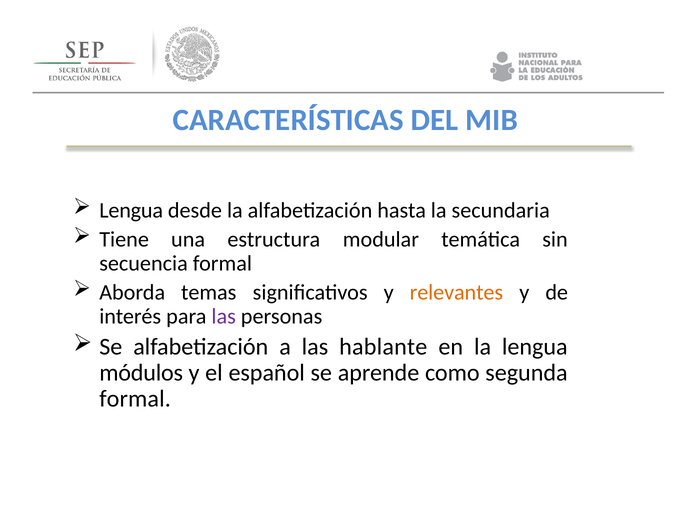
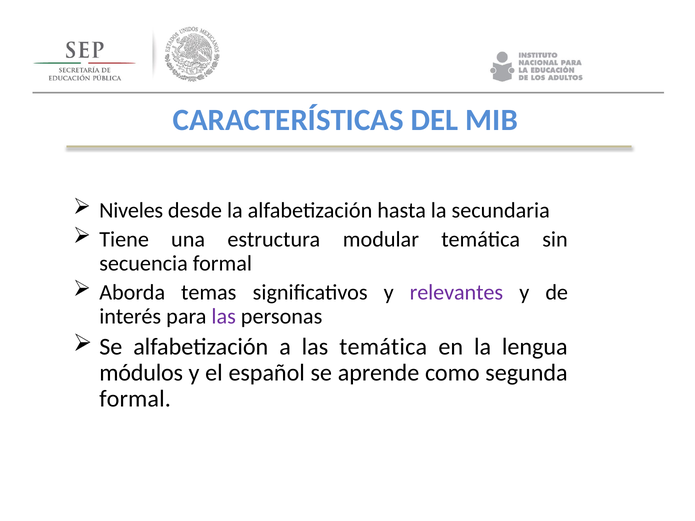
Lengua at (131, 210): Lengua -> Niveles
relevantes colour: orange -> purple
las hablante: hablante -> temática
